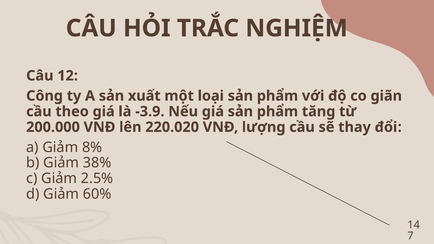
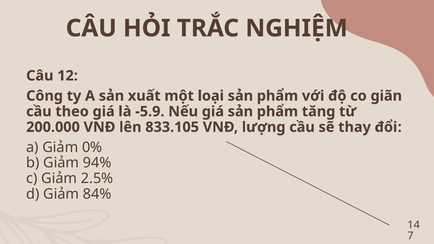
-3.9: -3.9 -> -5.9
220.020: 220.020 -> 833.105
8%: 8% -> 0%
38%: 38% -> 94%
60%: 60% -> 84%
